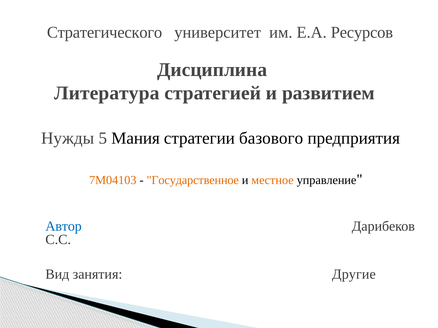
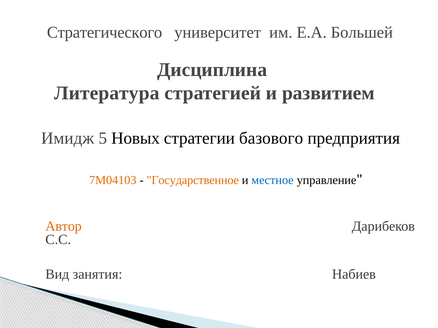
Ресурсов: Ресурсов -> Большей
Нужды: Нужды -> Имидж
Мания: Мания -> Новых
местное colour: orange -> blue
Автор colour: blue -> orange
Другие: Другие -> Набиев
